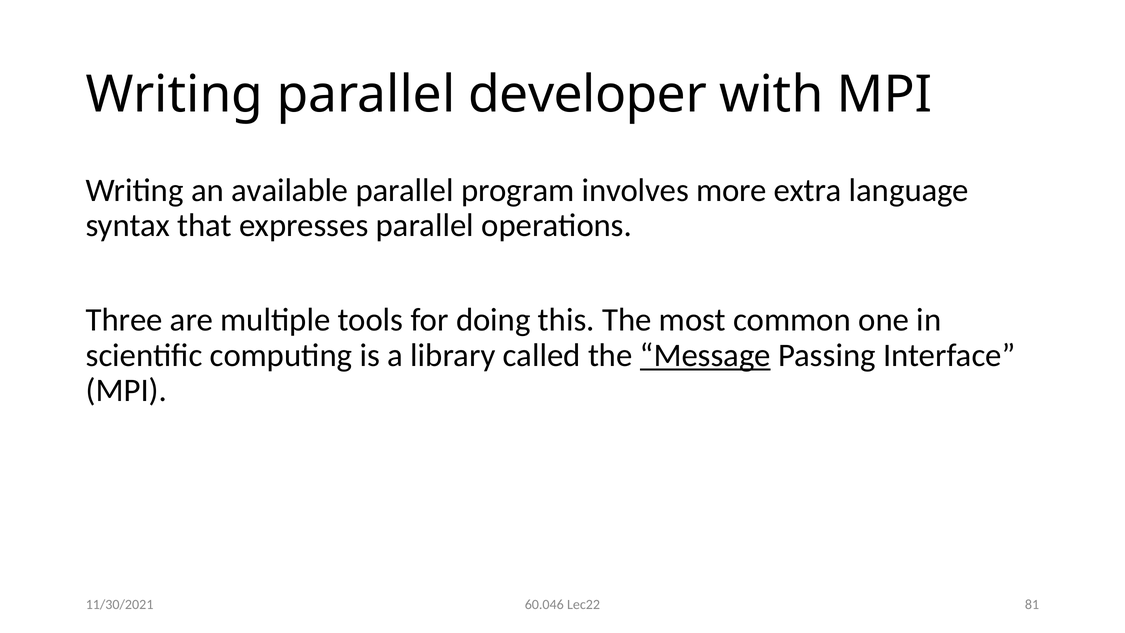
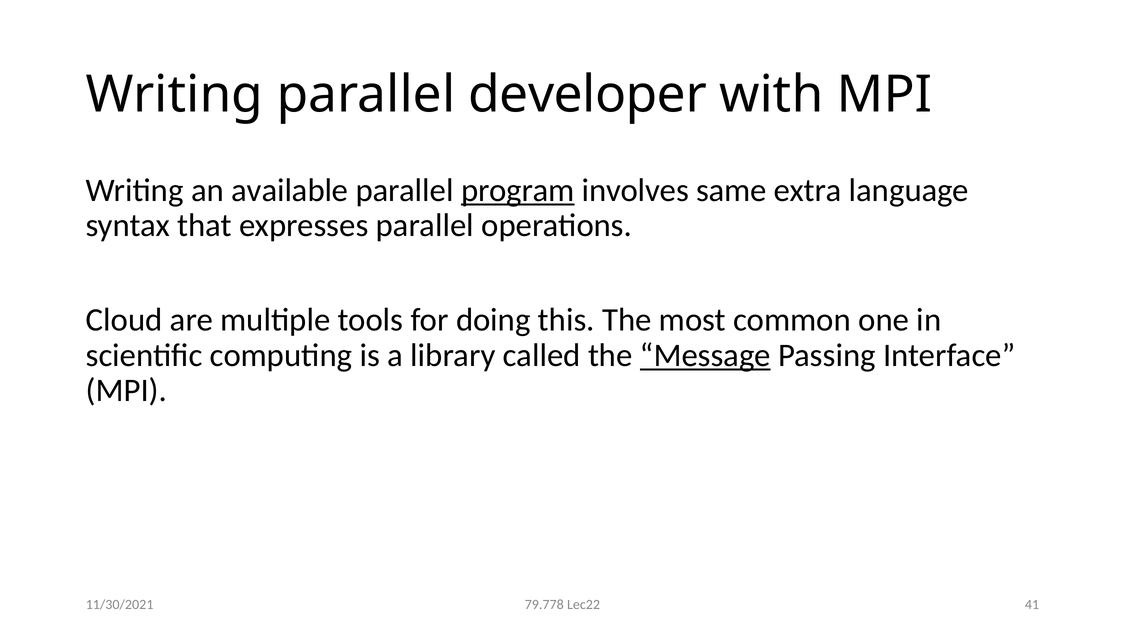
program underline: none -> present
more: more -> same
Three: Three -> Cloud
60.046: 60.046 -> 79.778
81: 81 -> 41
